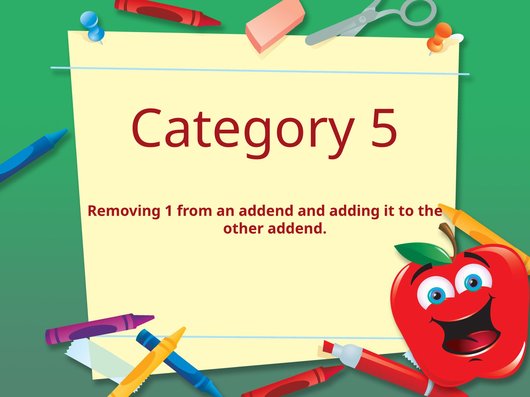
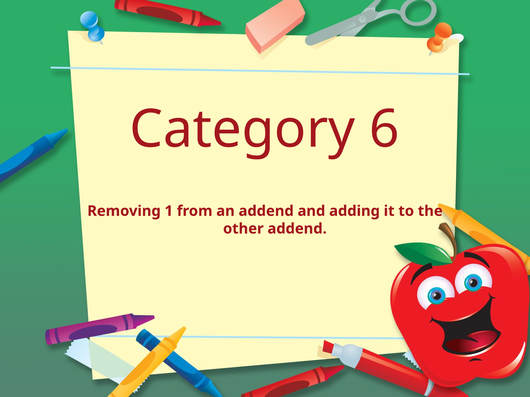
5: 5 -> 6
